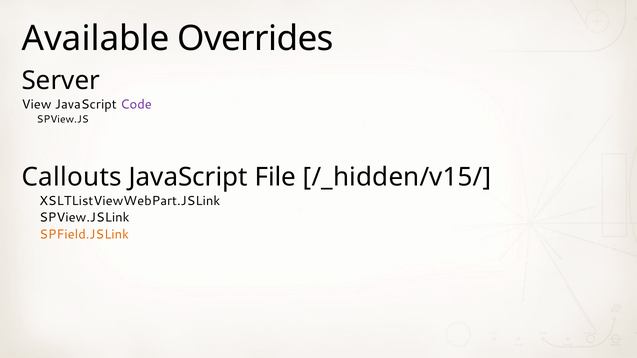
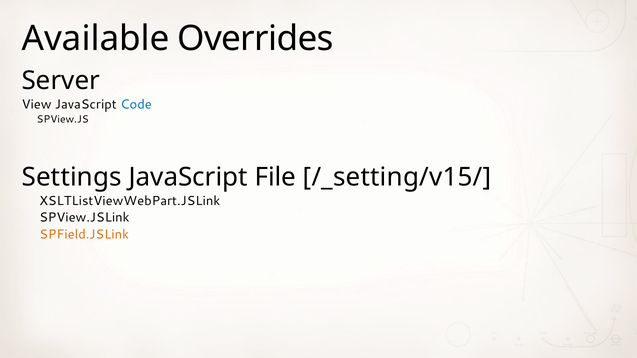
Code colour: purple -> blue
Callouts: Callouts -> Settings
/_hidden/v15/: /_hidden/v15/ -> /_setting/v15/
